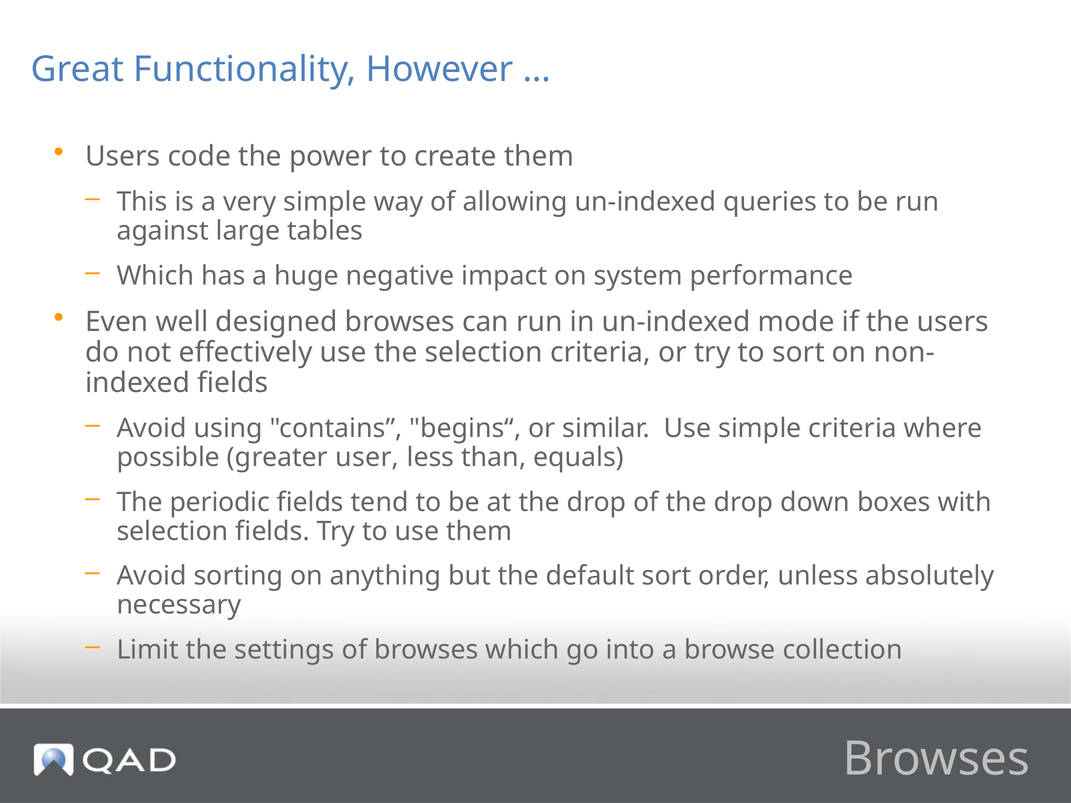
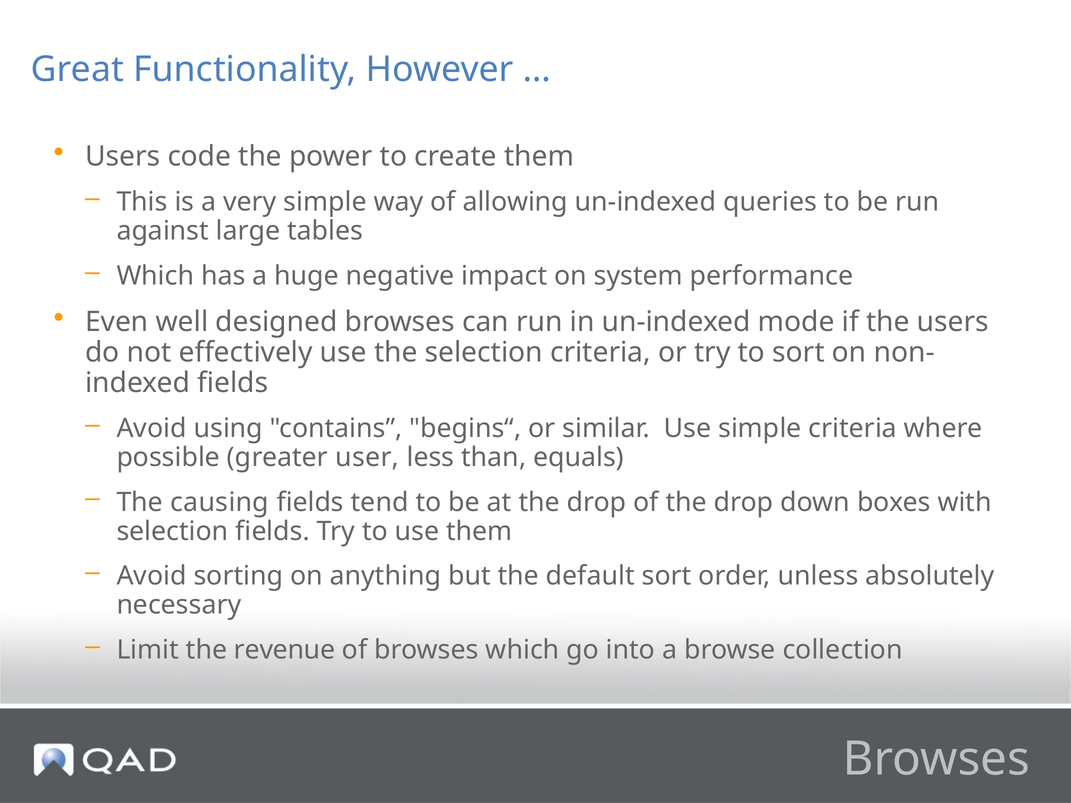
periodic: periodic -> causing
settings: settings -> revenue
